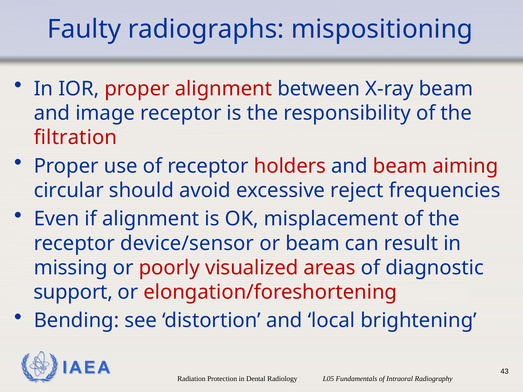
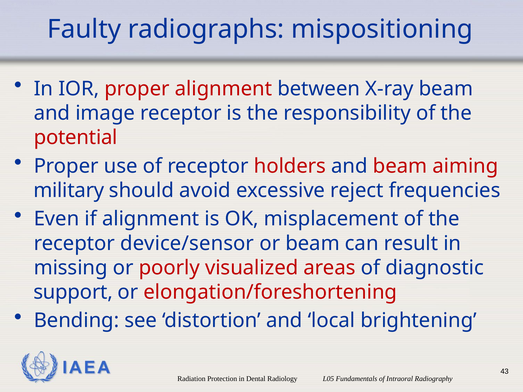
filtration: filtration -> potential
circular: circular -> military
